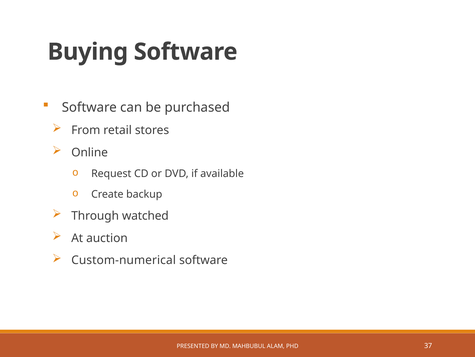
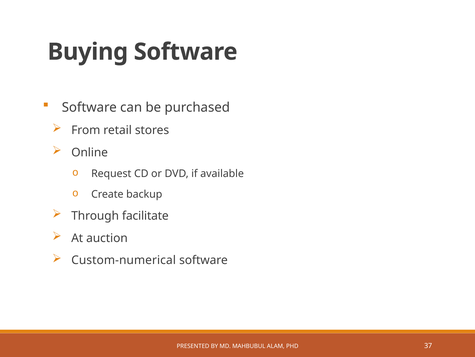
watched: watched -> facilitate
